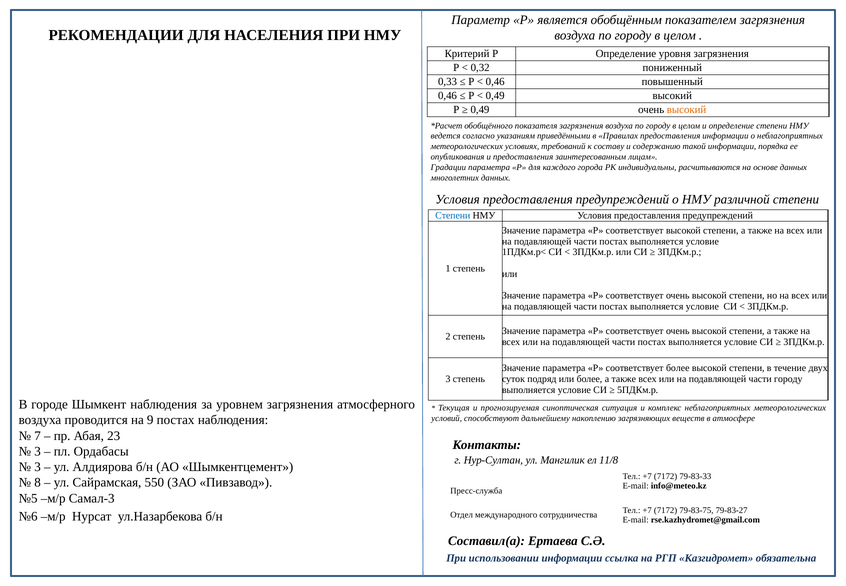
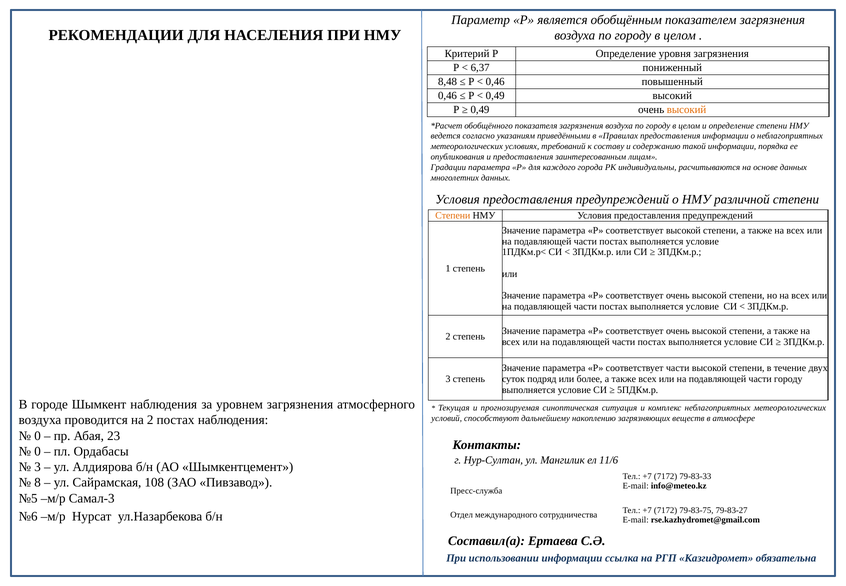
0,32: 0,32 -> 6,37
0,33: 0,33 -> 8,48
Степени at (453, 215) colour: blue -> orange
соответствует более: более -> части
на 9: 9 -> 2
7 at (38, 436): 7 -> 0
3 at (38, 451): 3 -> 0
11/8: 11/8 -> 11/6
550: 550 -> 108
